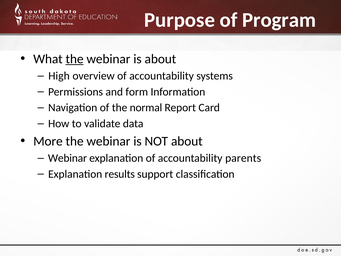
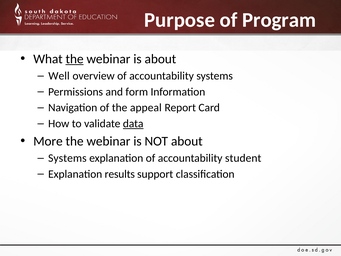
High: High -> Well
normal: normal -> appeal
data underline: none -> present
Webinar at (67, 158): Webinar -> Systems
parents: parents -> student
